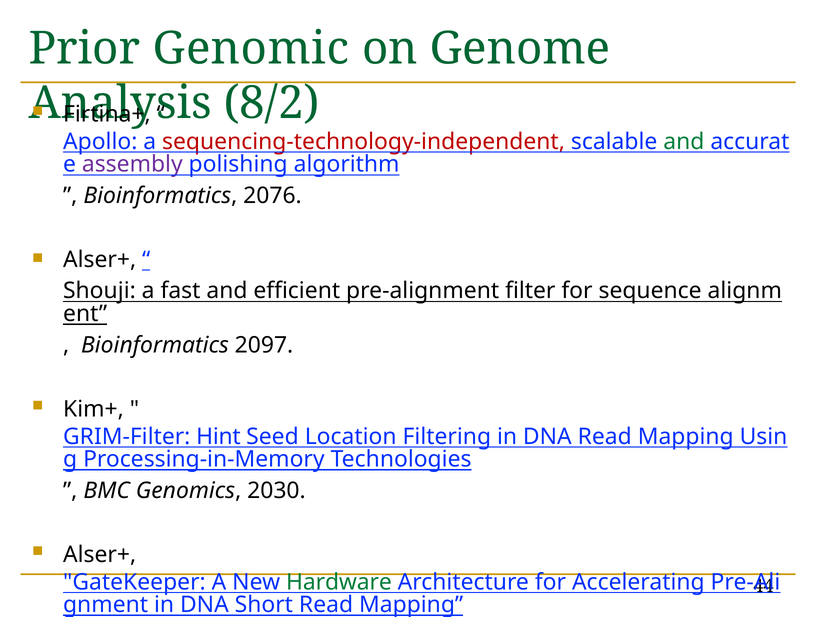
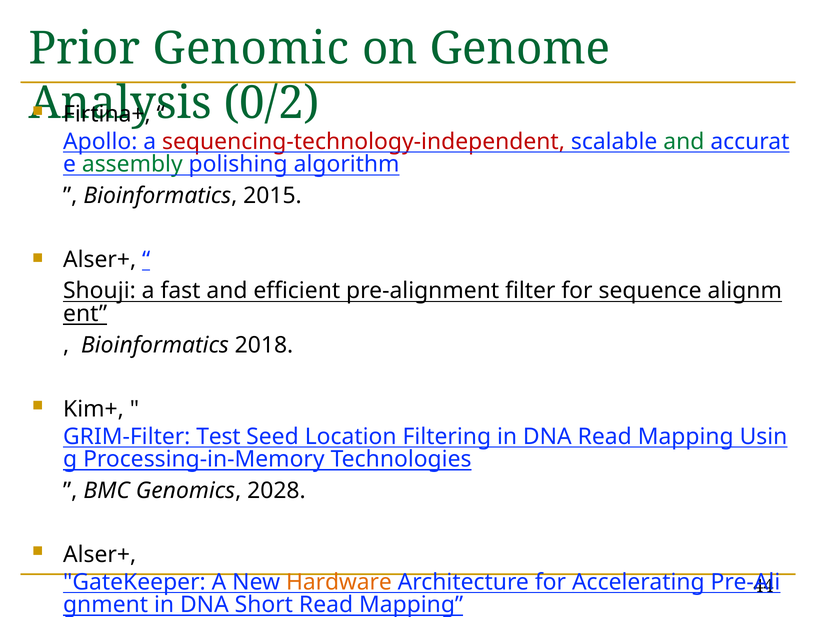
8/2: 8/2 -> 0/2
assembly colour: purple -> green
2076: 2076 -> 2015
2097: 2097 -> 2018
Hint: Hint -> Test
2030: 2030 -> 2028
Hardware colour: green -> orange
